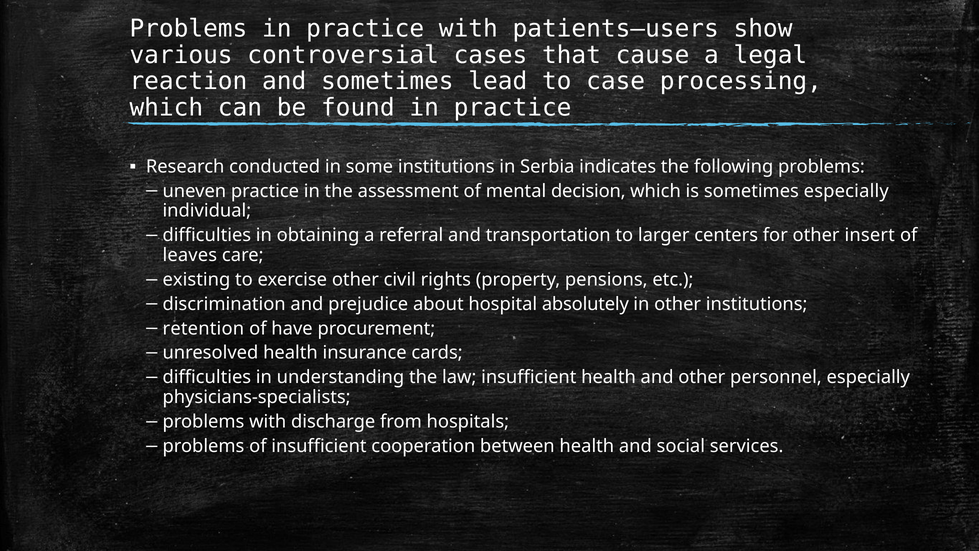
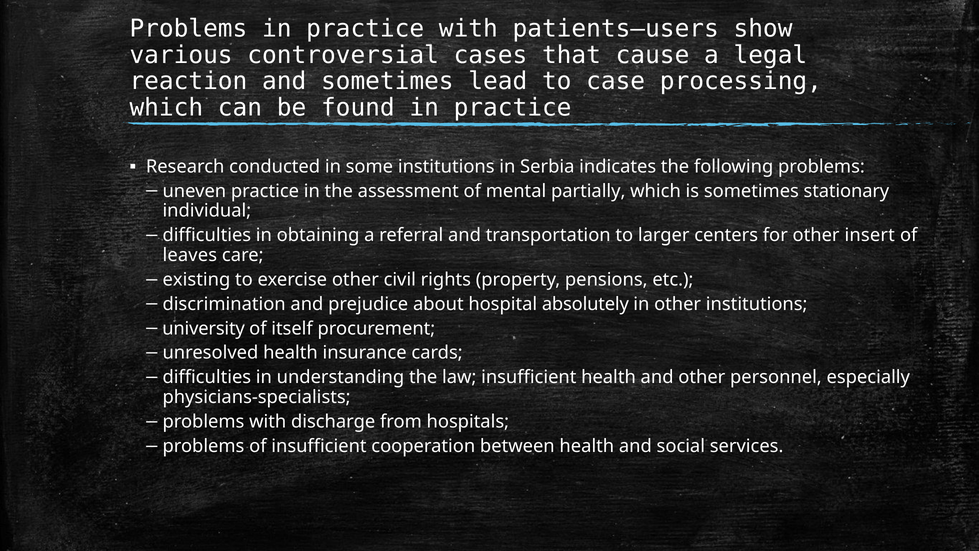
decision: decision -> partially
sometimes especially: especially -> stationary
retention: retention -> university
have: have -> itself
